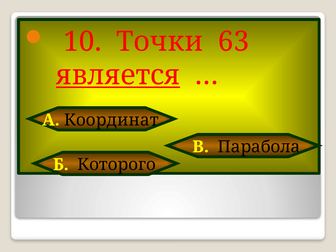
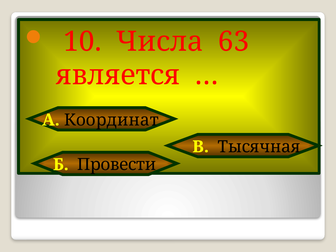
Точки: Точки -> Числа
является underline: present -> none
Парабола: Парабола -> Тысячная
Которого: Которого -> Провести
